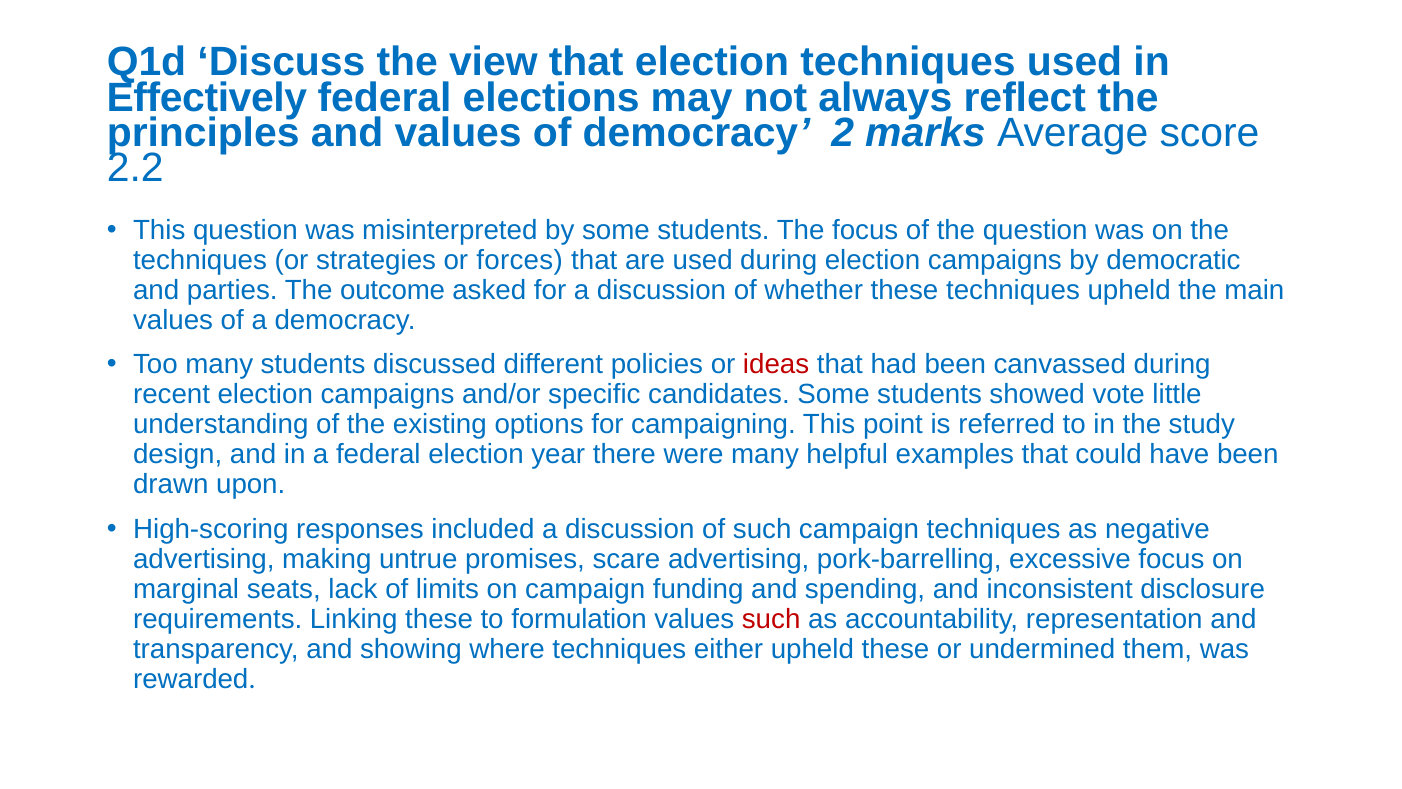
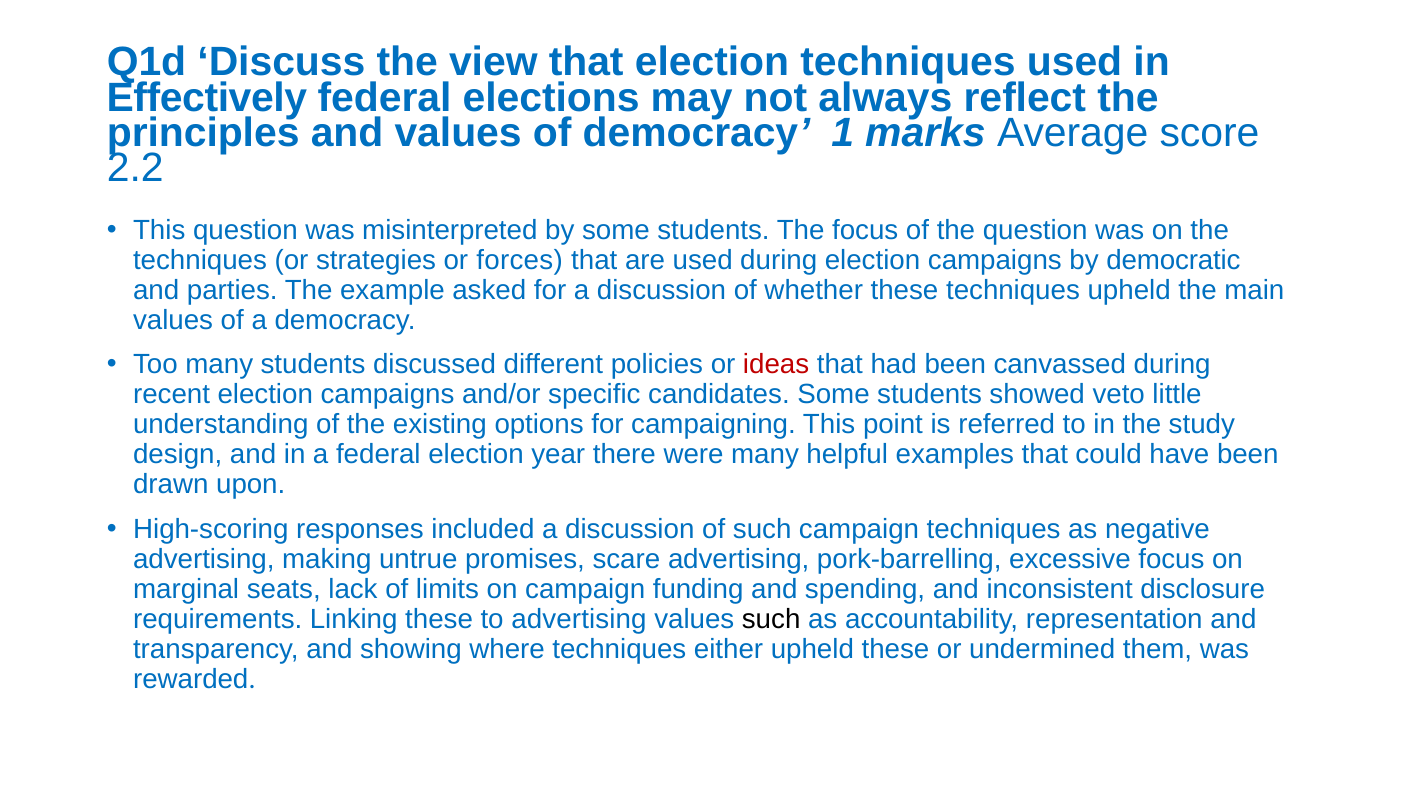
2: 2 -> 1
outcome: outcome -> example
vote: vote -> veto
to formulation: formulation -> advertising
such at (771, 619) colour: red -> black
